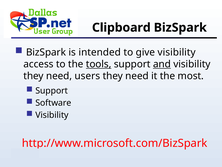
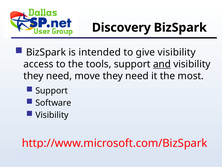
Clipboard: Clipboard -> Discovery
tools underline: present -> none
users: users -> move
